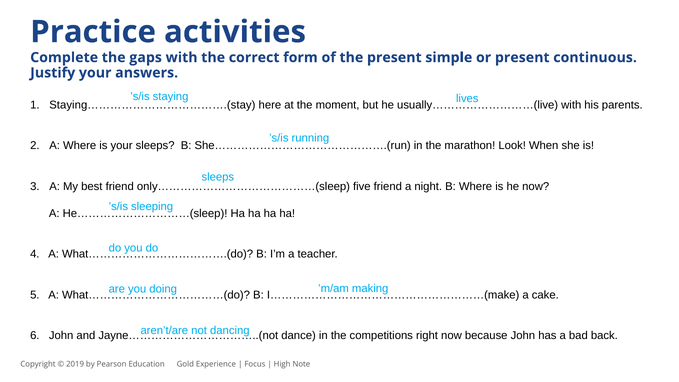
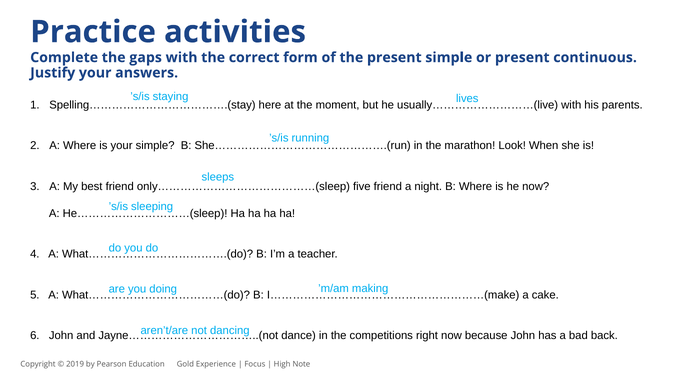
Staying……………………………….(stay: Staying……………………………….(stay -> Spelling……………………………….(stay
your sleeps: sleeps -> simple
